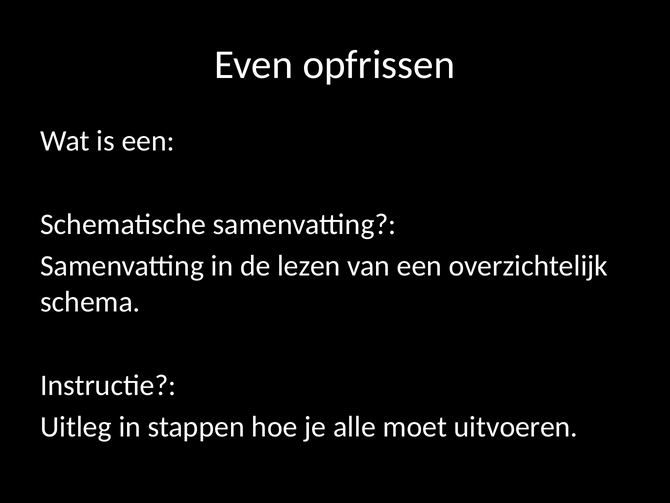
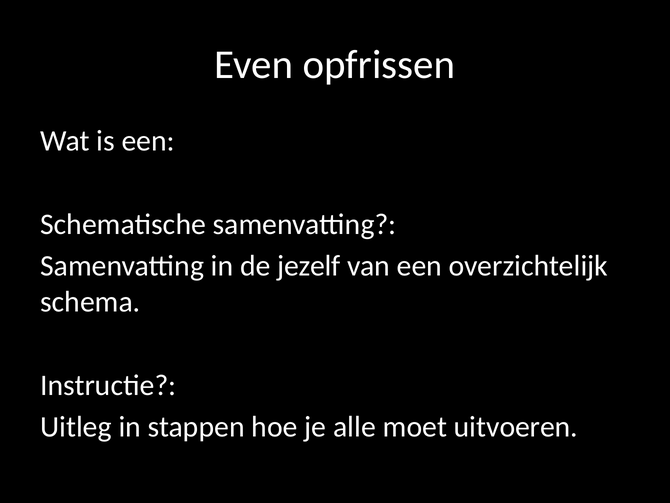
lezen: lezen -> jezelf
